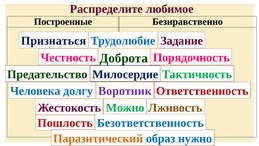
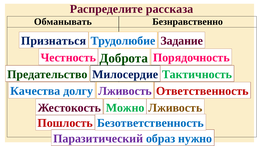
любимое: любимое -> рассказа
Построенные: Построенные -> Обманывать
Человека: Человека -> Качества
Воротник at (125, 91): Воротник -> Лживость
Паразитический colour: orange -> purple
